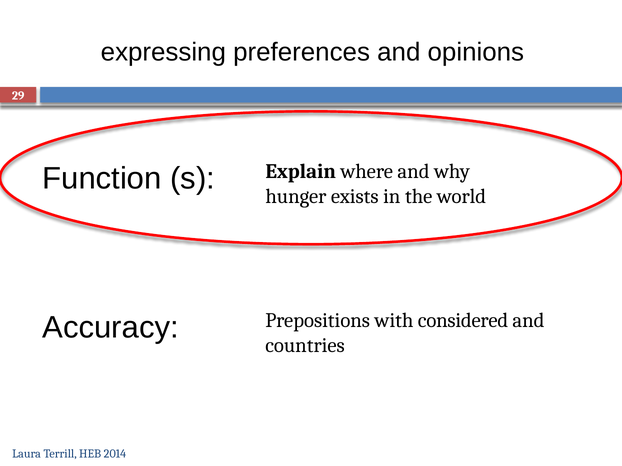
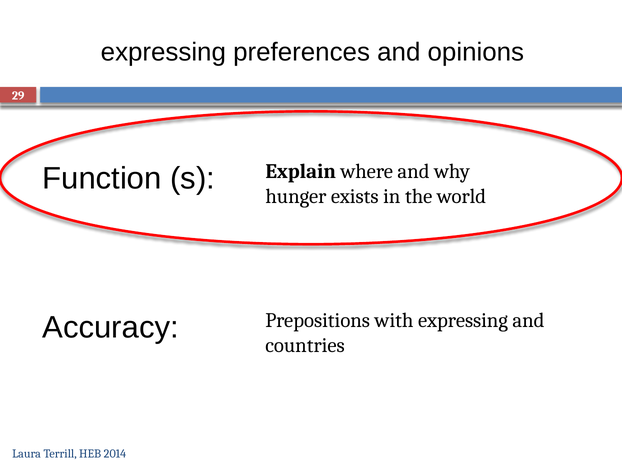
with considered: considered -> expressing
